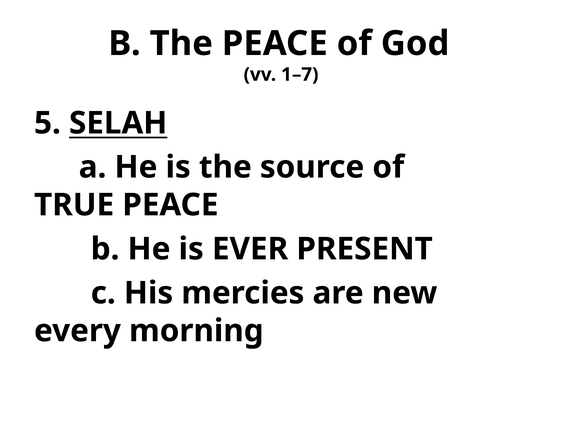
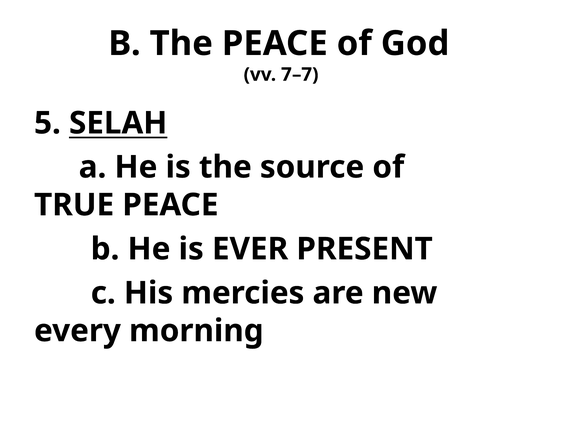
1–7: 1–7 -> 7–7
